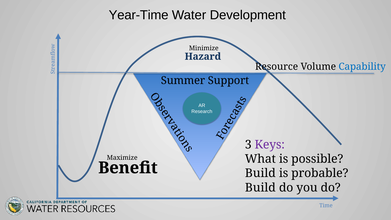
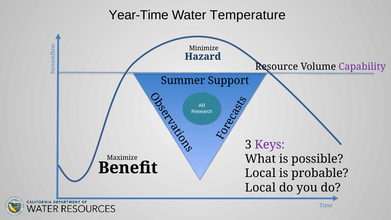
Development: Development -> Temperature
Capability colour: blue -> purple
Build at (260, 173): Build -> Local
Build at (260, 188): Build -> Local
